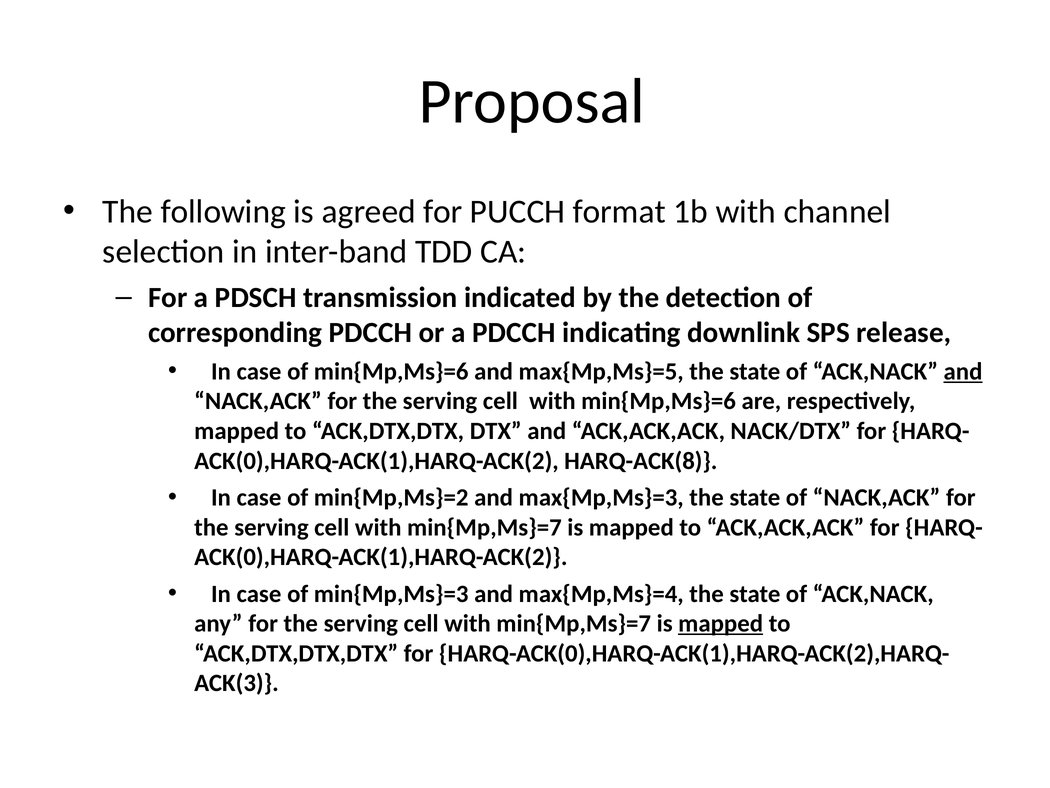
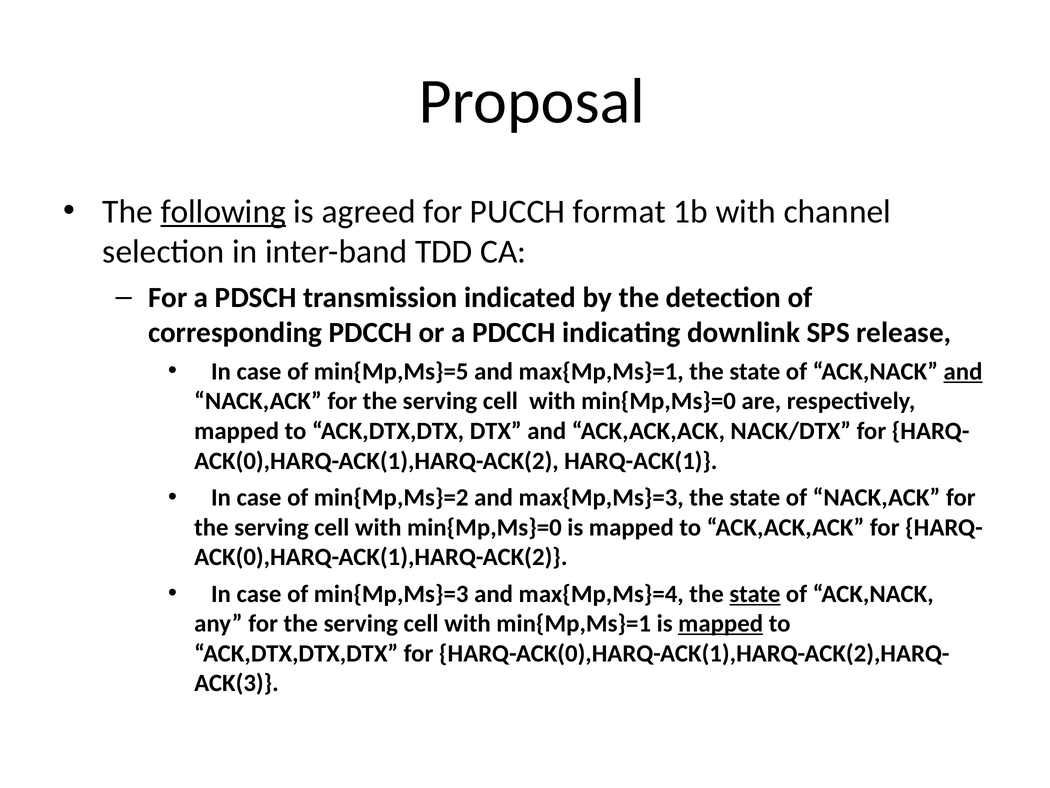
following underline: none -> present
of min{Mp,Ms}=6: min{Mp,Ms}=6 -> min{Mp,Ms}=5
max{Mp,Ms}=5: max{Mp,Ms}=5 -> max{Mp,Ms}=1
min{Mp,Ms}=6 at (659, 401): min{Mp,Ms}=6 -> min{Mp,Ms}=0
HARQ-ACK(8: HARQ-ACK(8 -> HARQ-ACK(1
min{Mp,Ms}=7 at (484, 527): min{Mp,Ms}=7 -> min{Mp,Ms}=0
state at (755, 594) underline: none -> present
min{Mp,Ms}=7 at (574, 623): min{Mp,Ms}=7 -> min{Mp,Ms}=1
